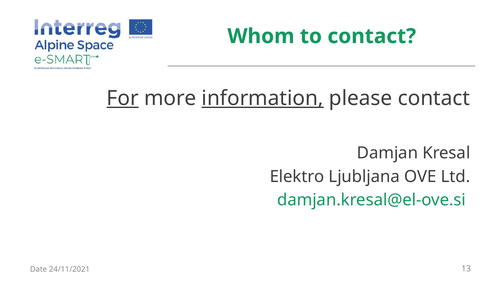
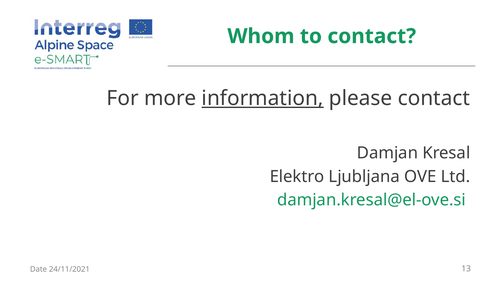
For underline: present -> none
